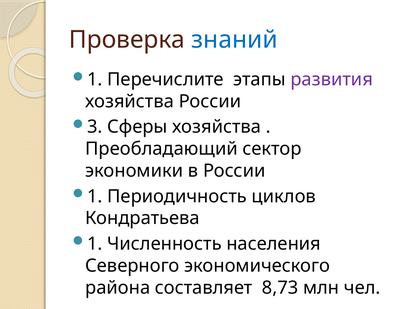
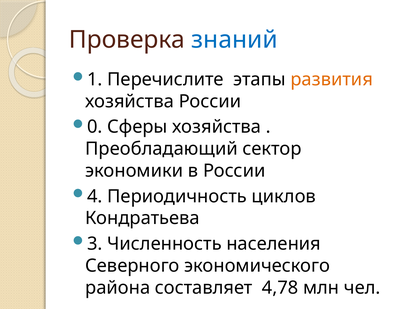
развития colour: purple -> orange
3: 3 -> 0
1 at (95, 196): 1 -> 4
1 at (95, 244): 1 -> 3
8,73: 8,73 -> 4,78
